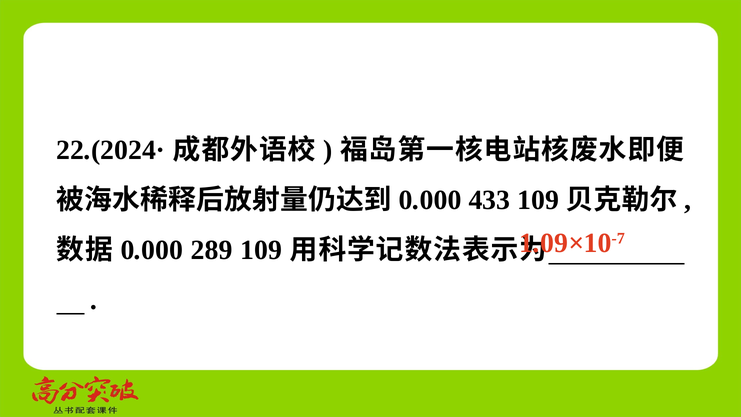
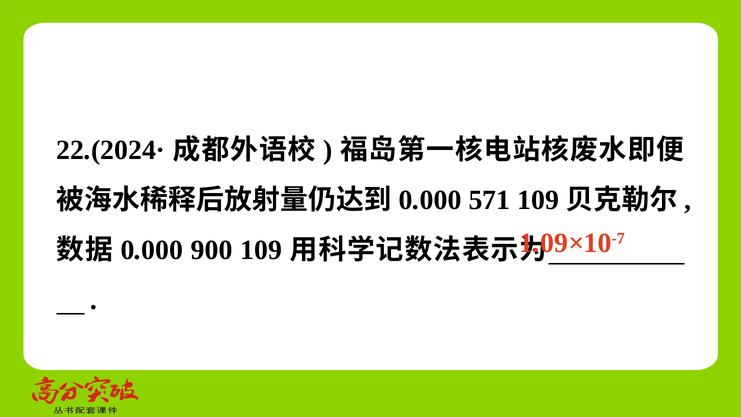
433: 433 -> 571
289: 289 -> 900
